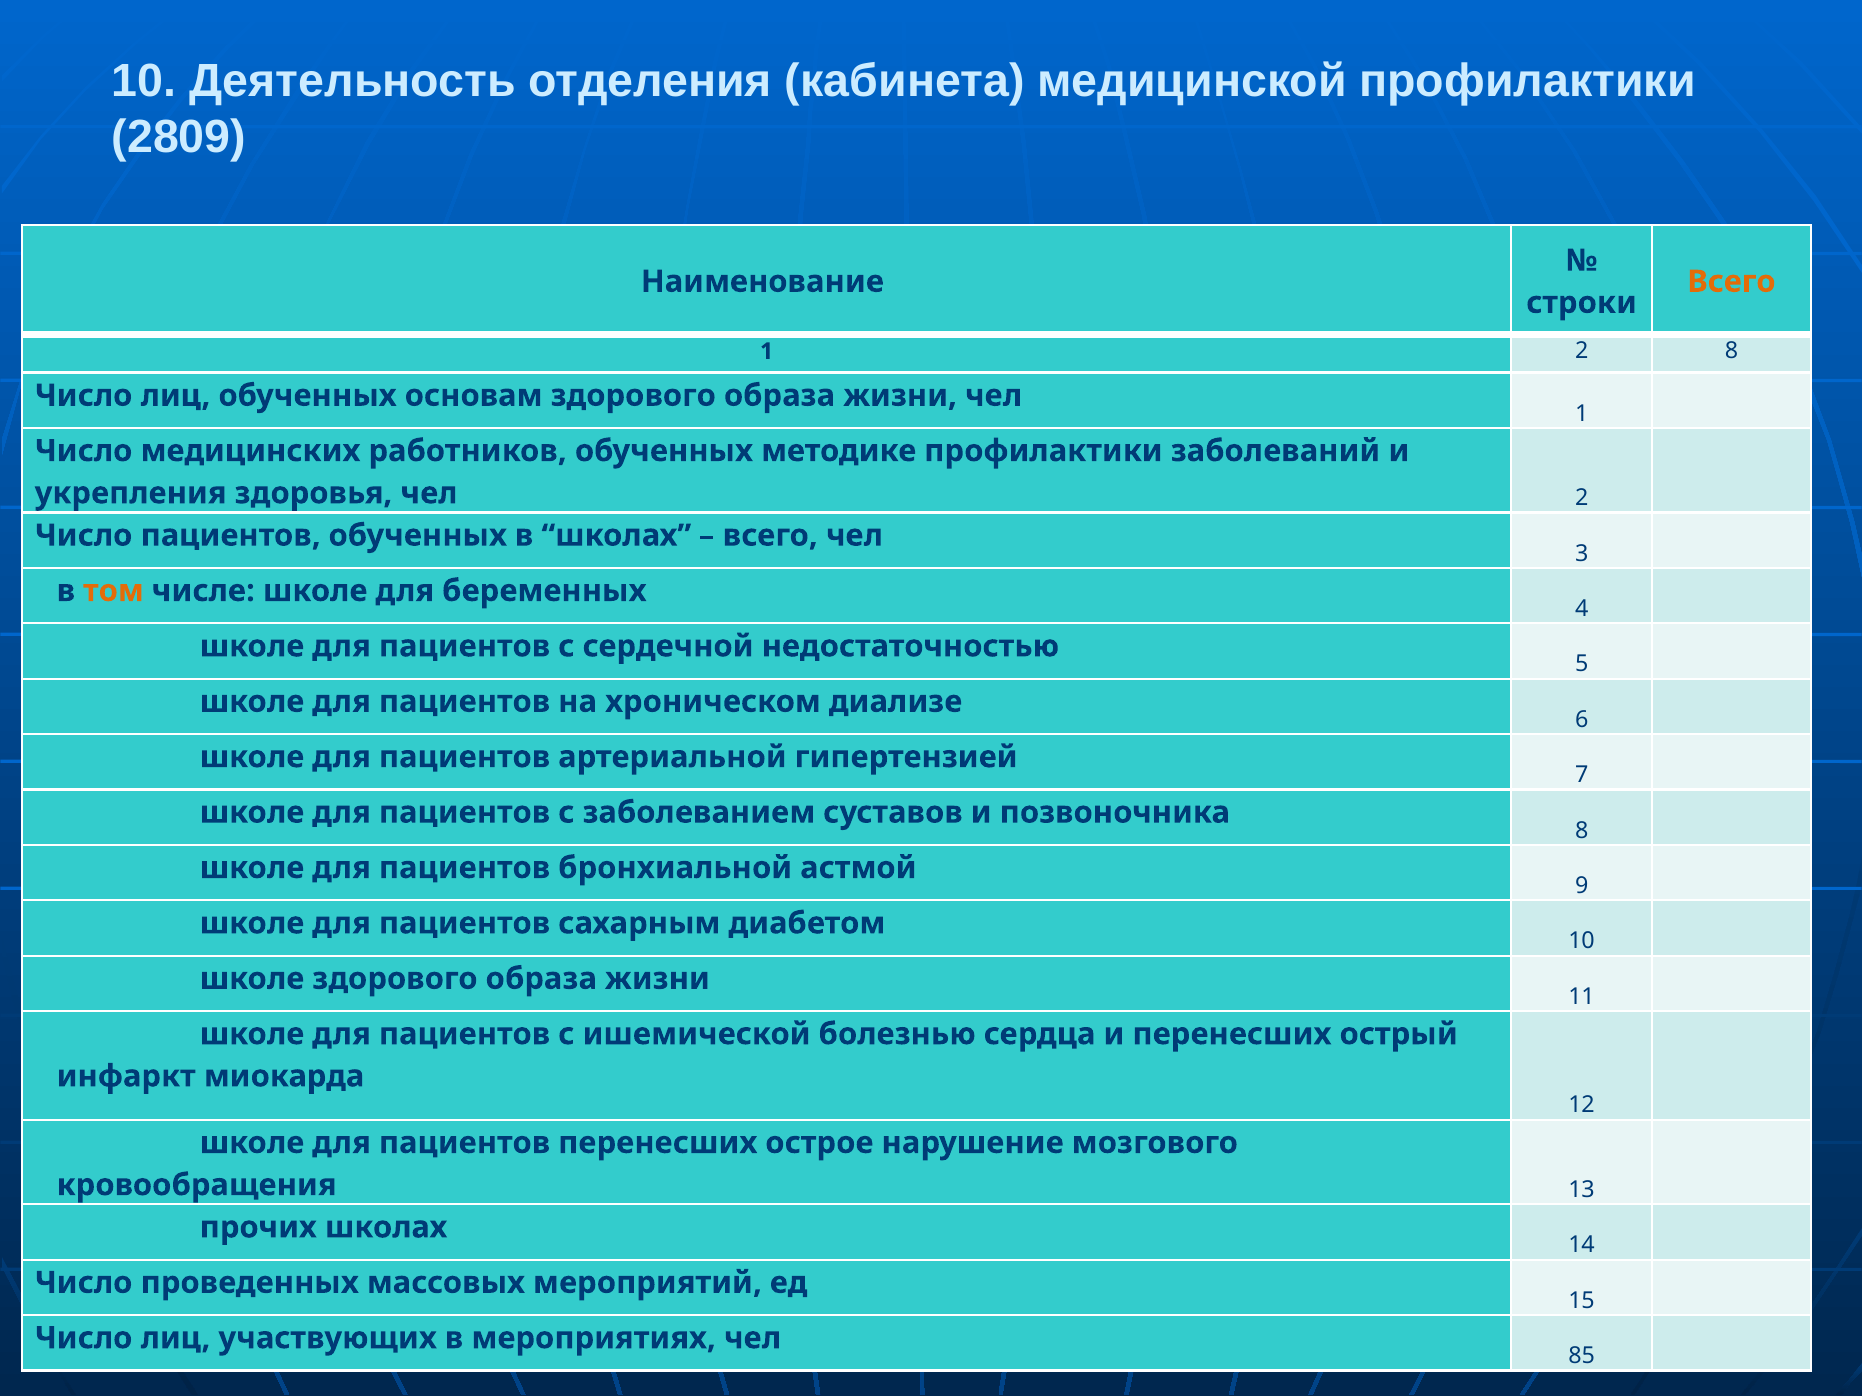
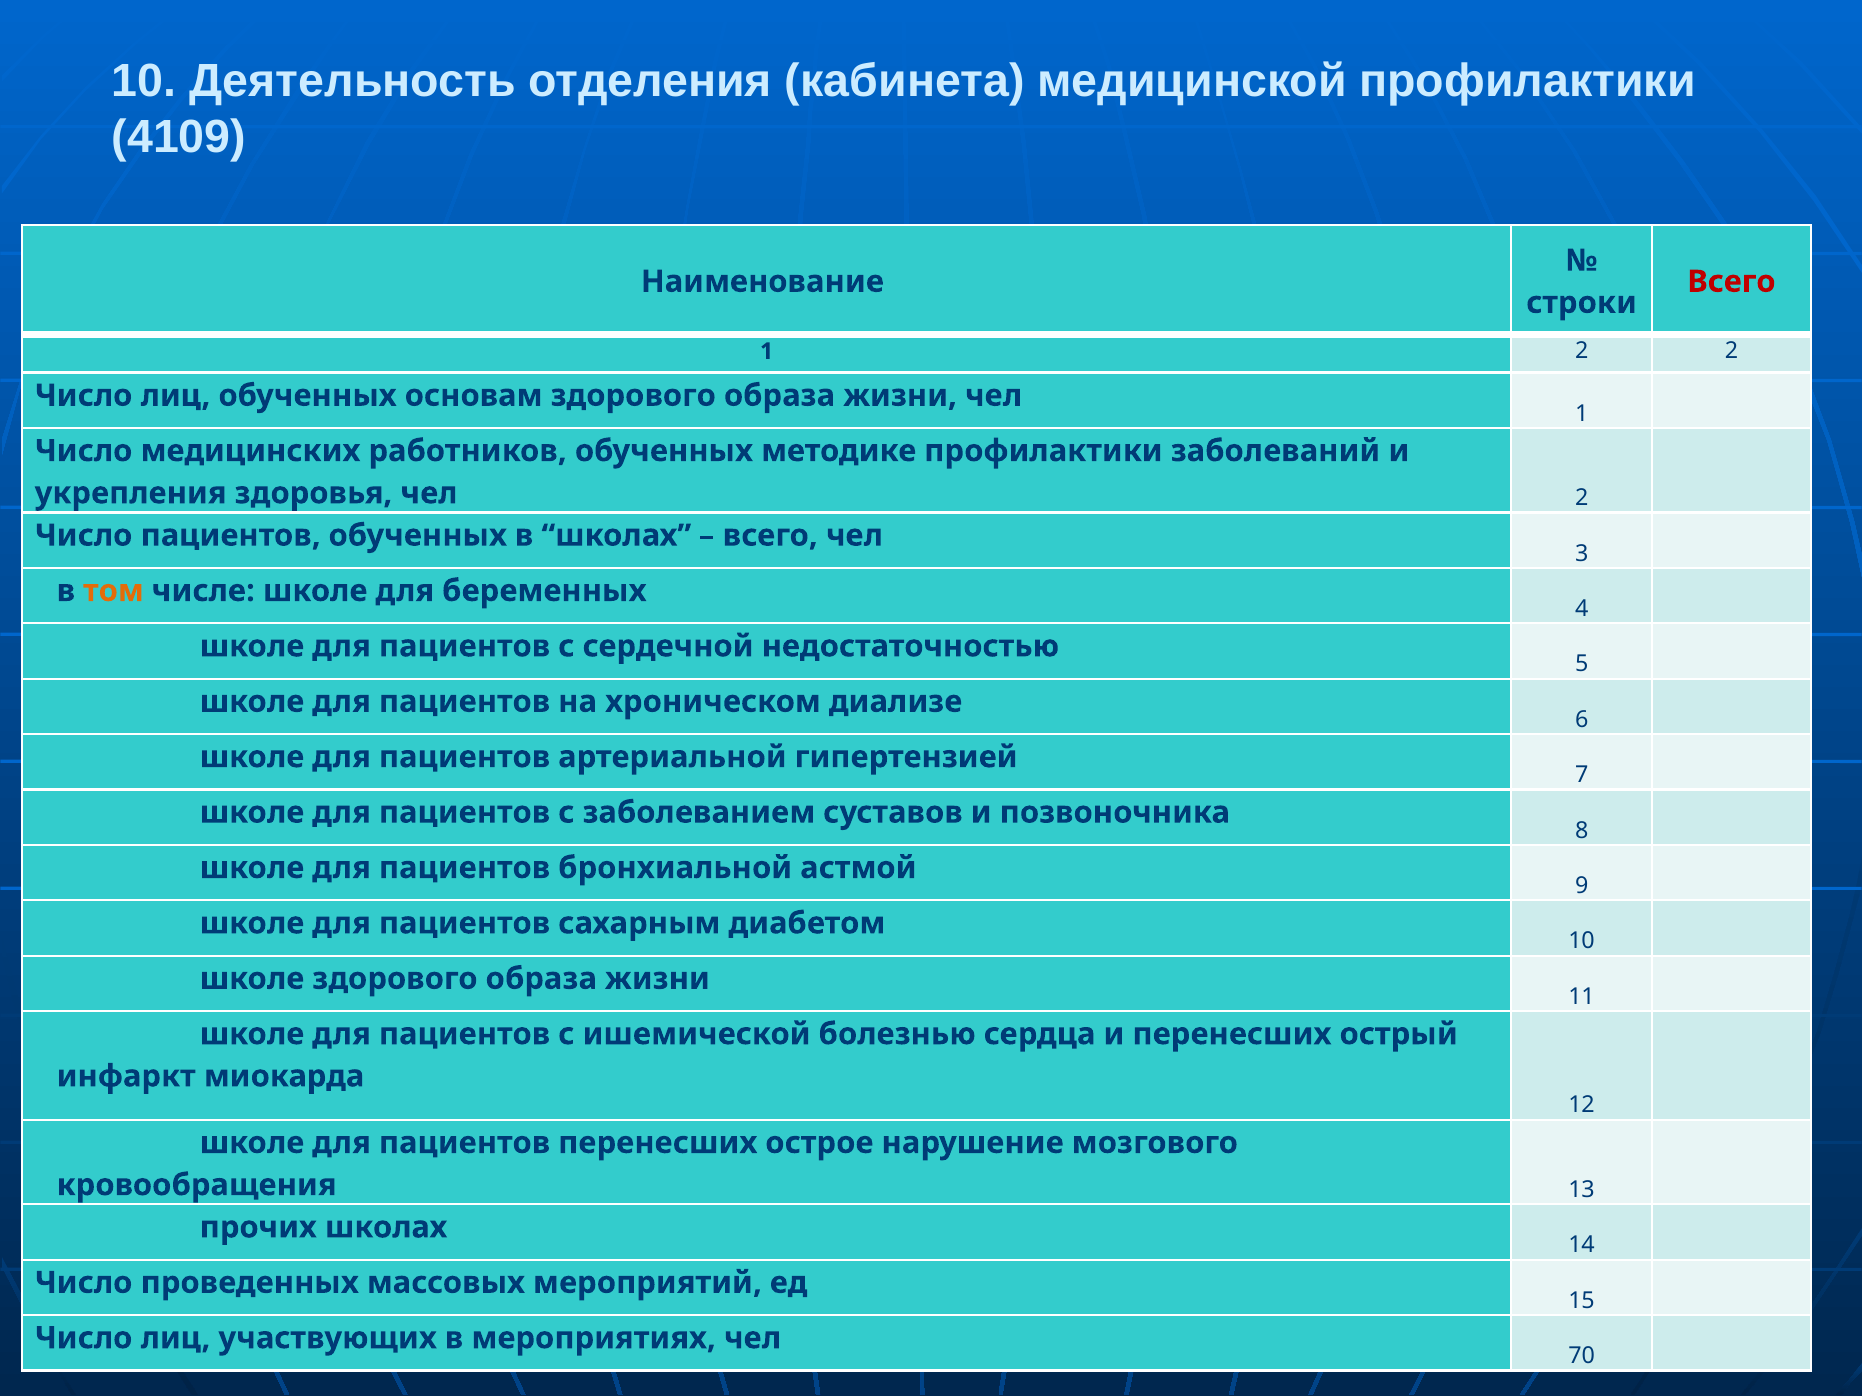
2809: 2809 -> 4109
Всего at (1731, 282) colour: orange -> red
2 8: 8 -> 2
85: 85 -> 70
